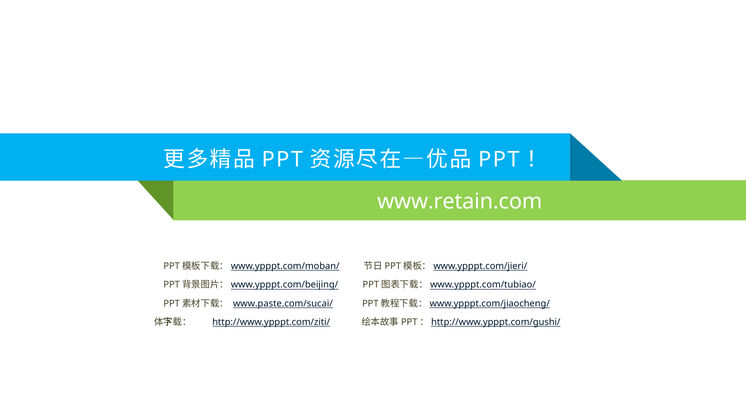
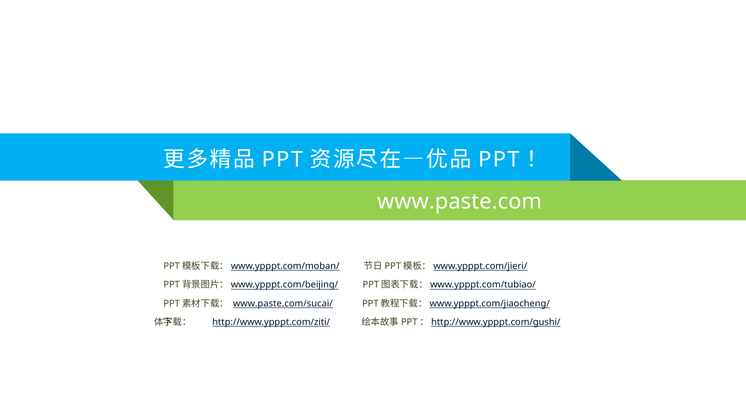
www.retain.com: www.retain.com -> www.paste.com
